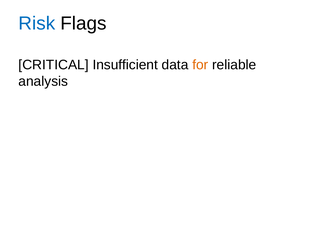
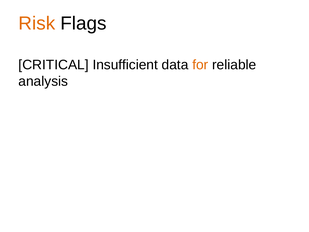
Risk colour: blue -> orange
